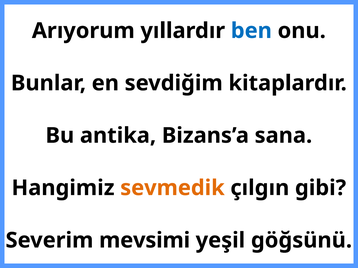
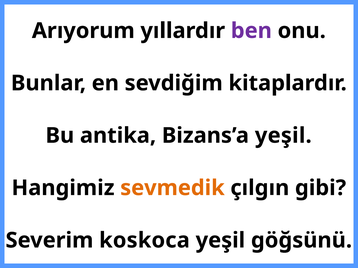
ben colour: blue -> purple
Bizans’a sana: sana -> yeşil
mevsimi: mevsimi -> koskoca
